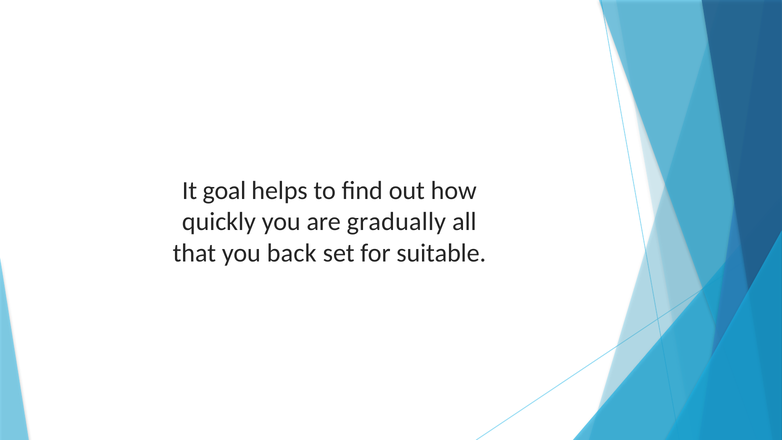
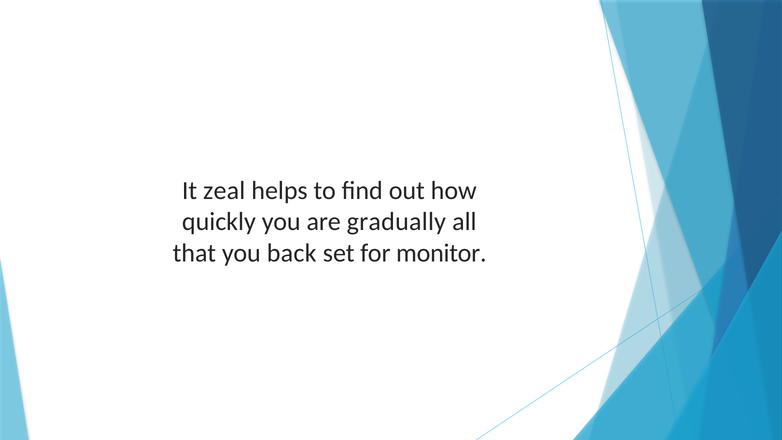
goal: goal -> zeal
suitable: suitable -> monitor
